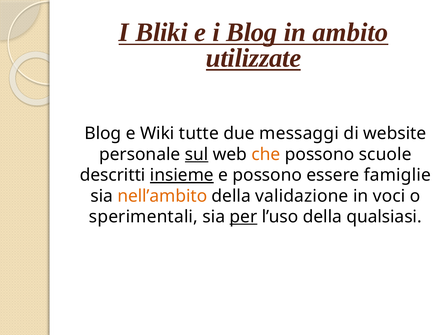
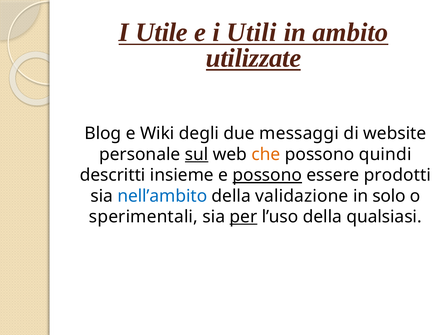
Bliki: Bliki -> Utile
i Blog: Blog -> Utili
tutte: tutte -> degli
scuole: scuole -> quindi
insieme underline: present -> none
possono at (267, 175) underline: none -> present
famiglie: famiglie -> prodotti
nell’ambito colour: orange -> blue
voci: voci -> solo
